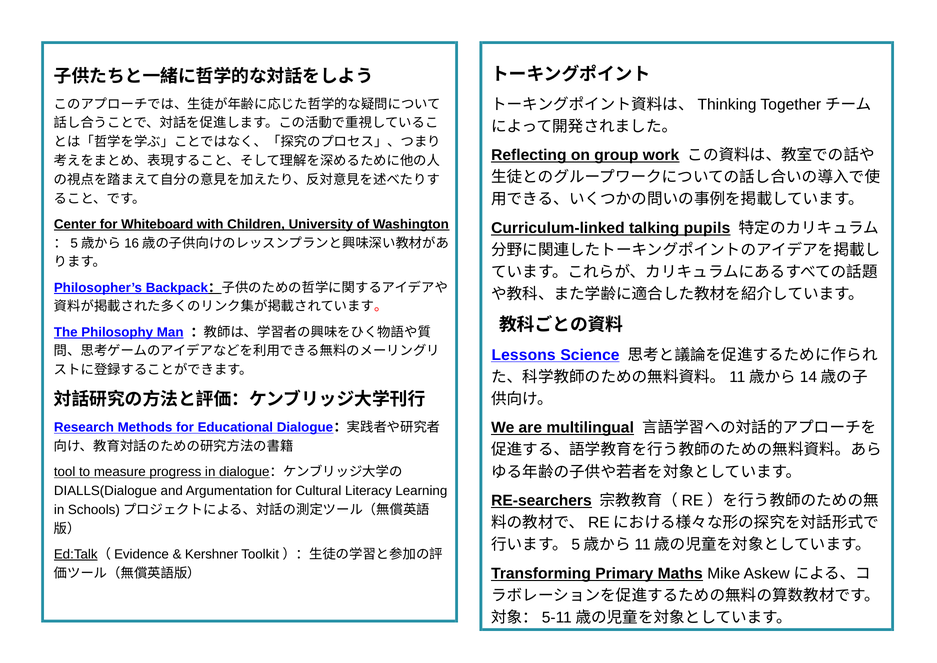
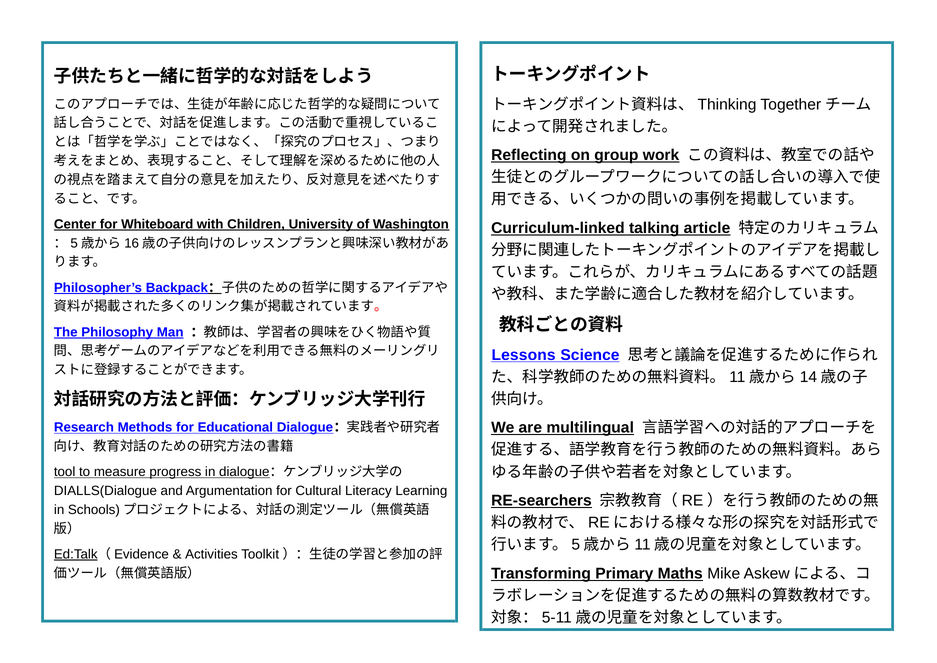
pupils: pupils -> article
Kershner: Kershner -> Activities
